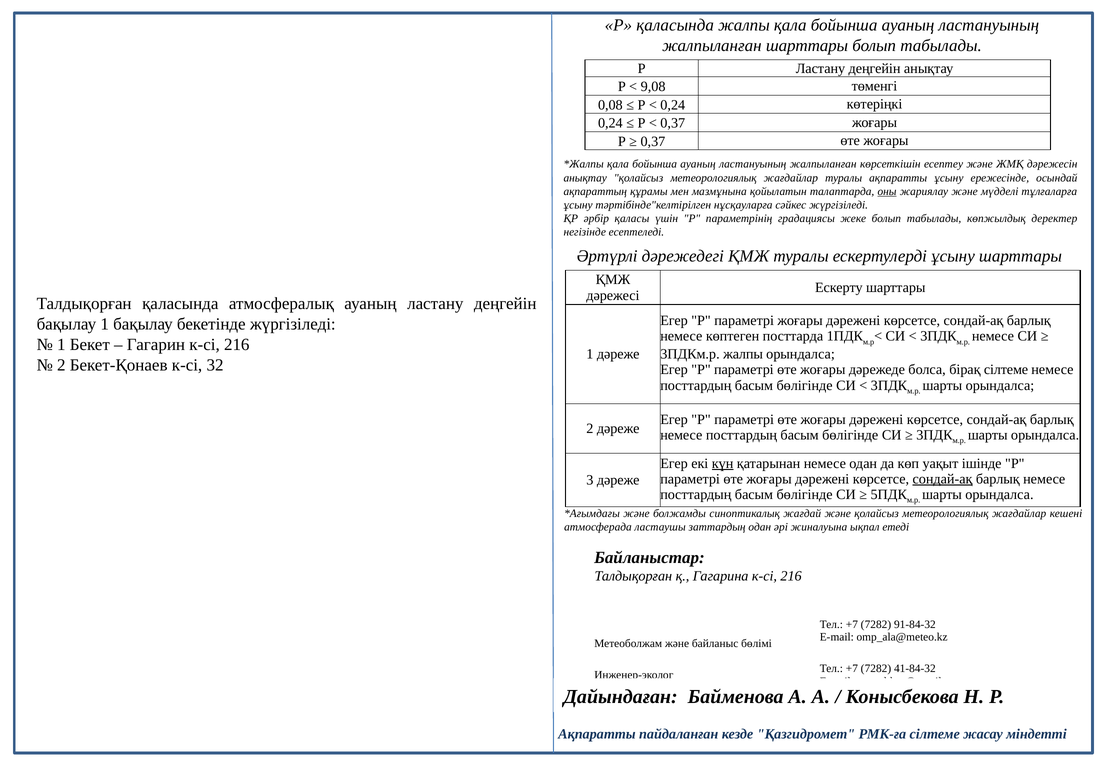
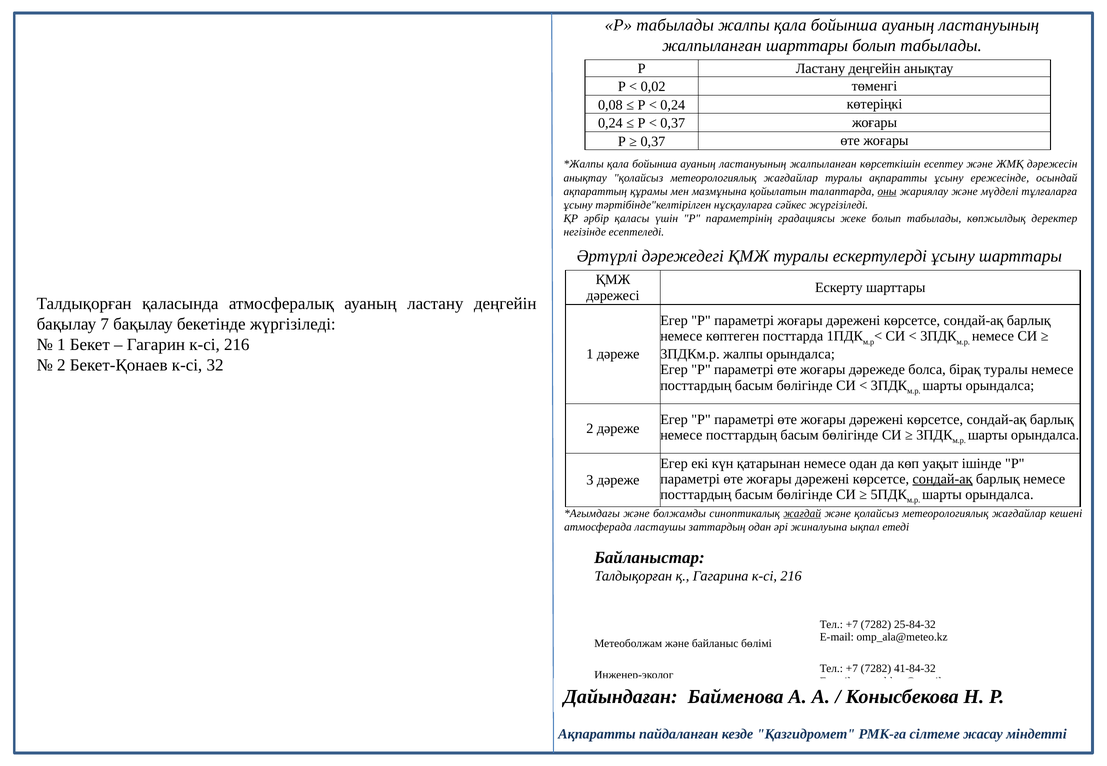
Р қаласында: қаласында -> табылады
9,08: 9,08 -> 0,02
бақылау 1: 1 -> 7
бірақ сілтеме: сілтеме -> туралы
күн underline: present -> none
жағдай underline: none -> present
91-84-32: 91-84-32 -> 25-84-32
